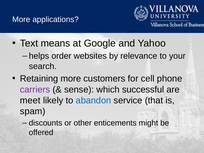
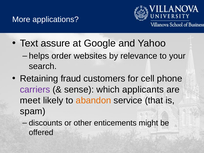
means: means -> assure
Retaining more: more -> fraud
successful: successful -> applicants
abandon colour: blue -> orange
